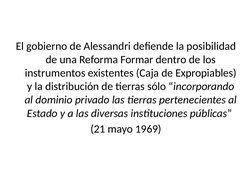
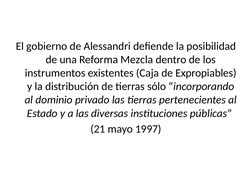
Formar: Formar -> Mezcla
1969: 1969 -> 1997
